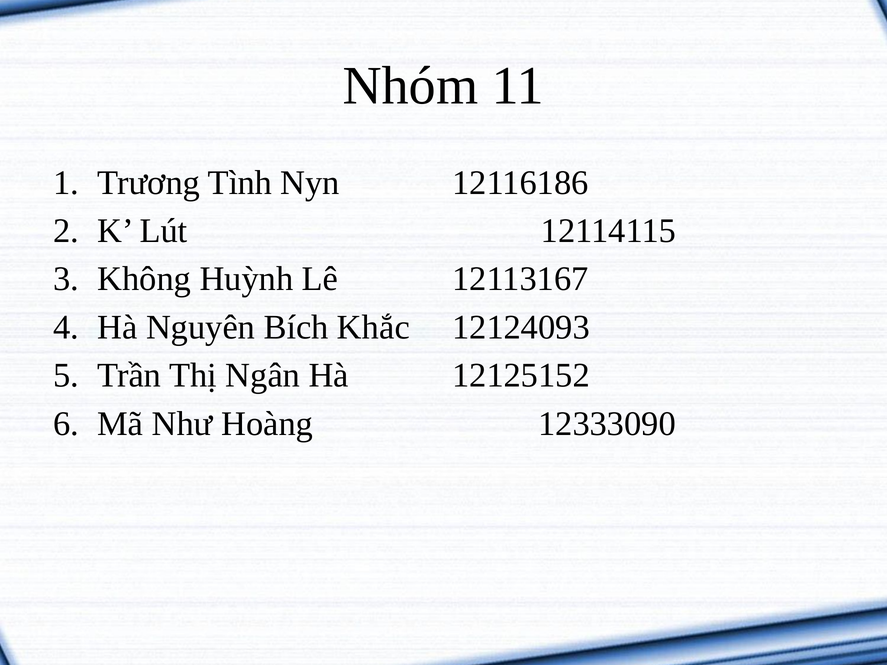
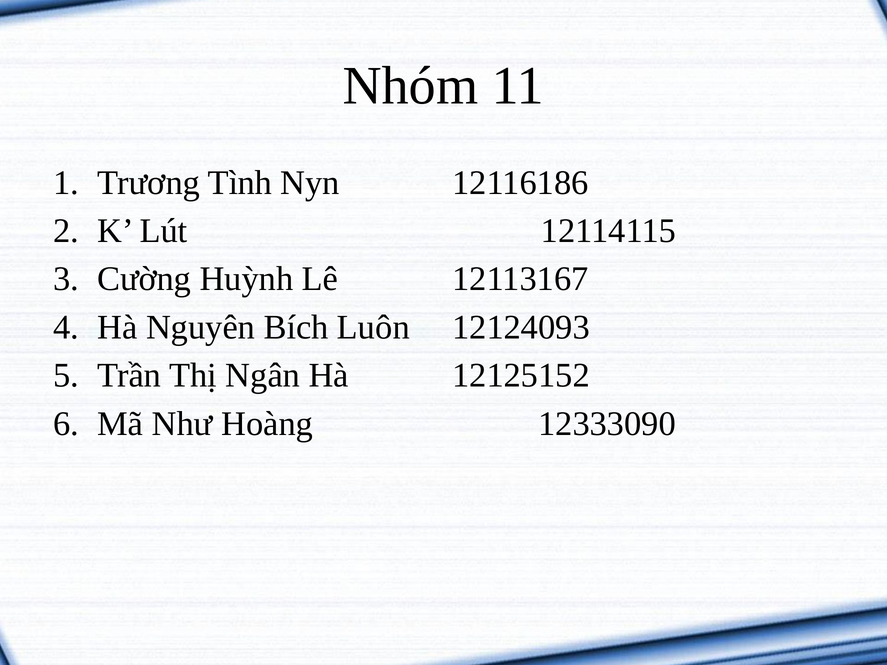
Không: Không -> Cường
Khắc: Khắc -> Luôn
